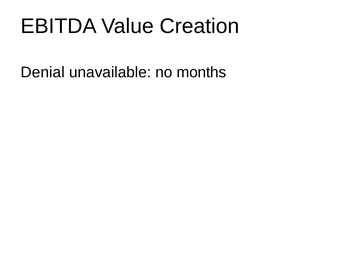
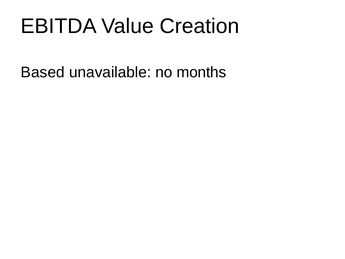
Denial: Denial -> Based
